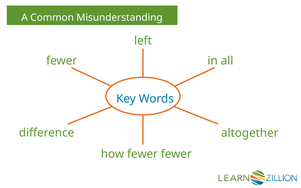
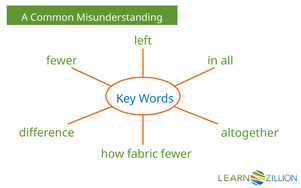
how fewer: fewer -> fabric
